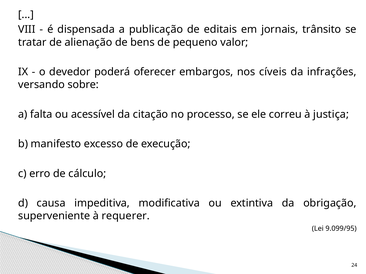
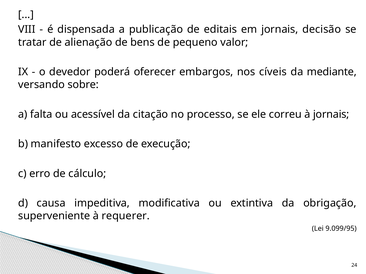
trânsito: trânsito -> decisão
infrações: infrações -> mediante
à justiça: justiça -> jornais
